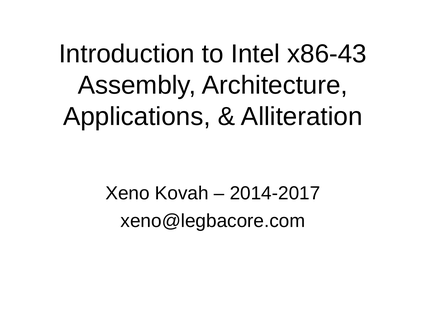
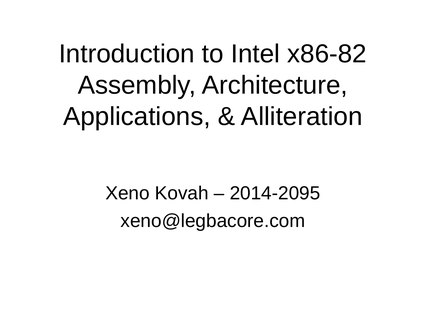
x86-43: x86-43 -> x86-82
2014-2017: 2014-2017 -> 2014-2095
